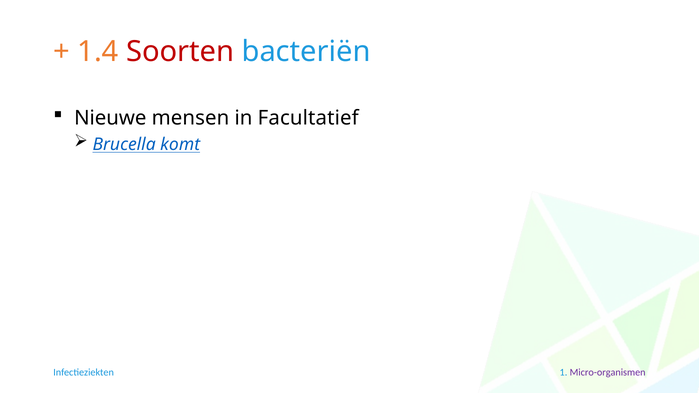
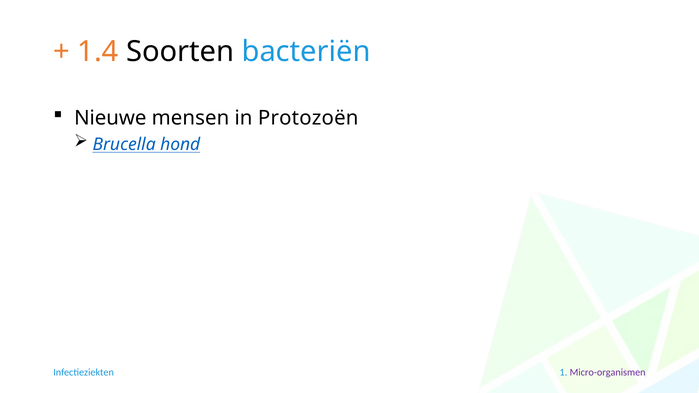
Soorten colour: red -> black
Facultatief: Facultatief -> Protozoën
komt: komt -> hond
